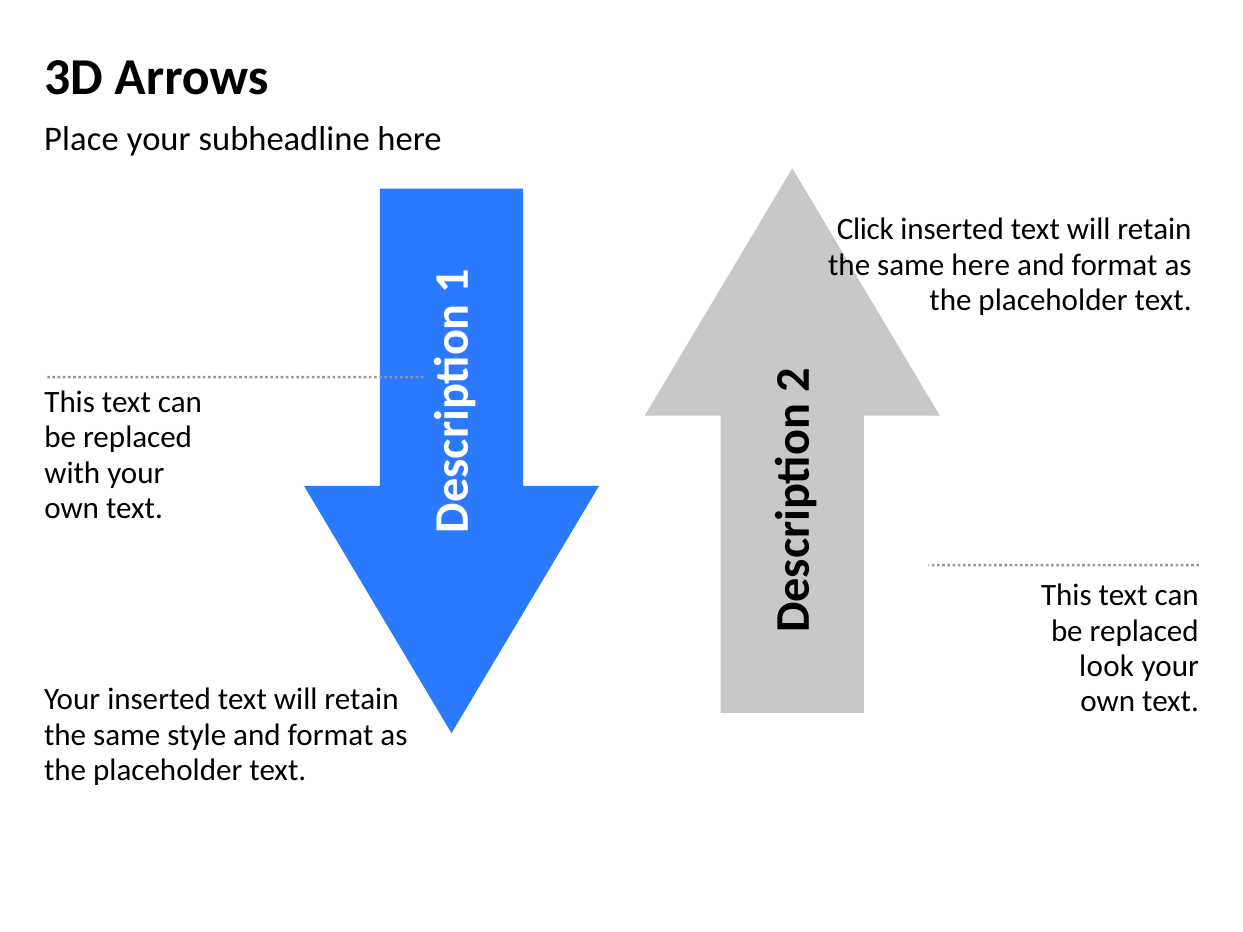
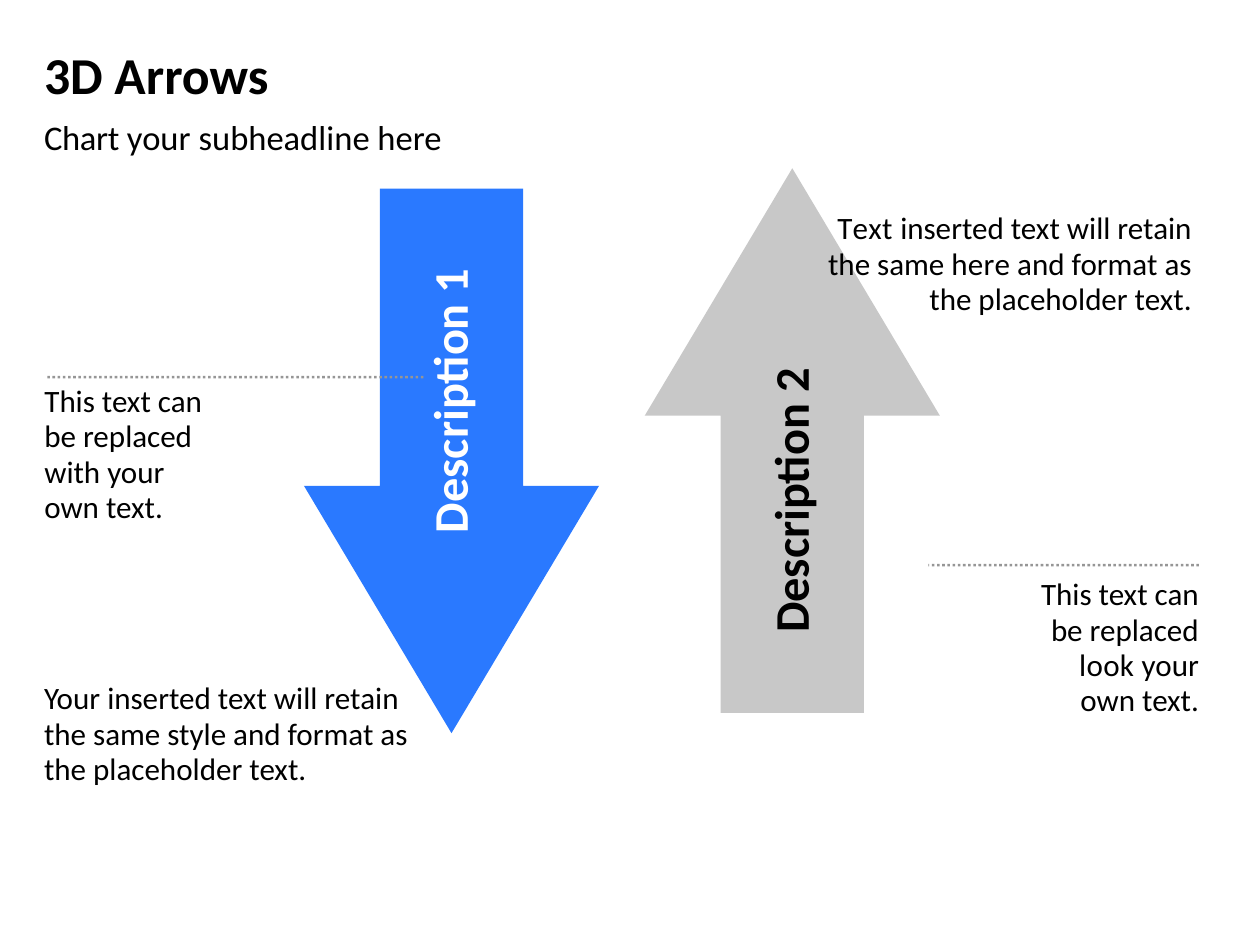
Place: Place -> Chart
Click at (865, 230): Click -> Text
